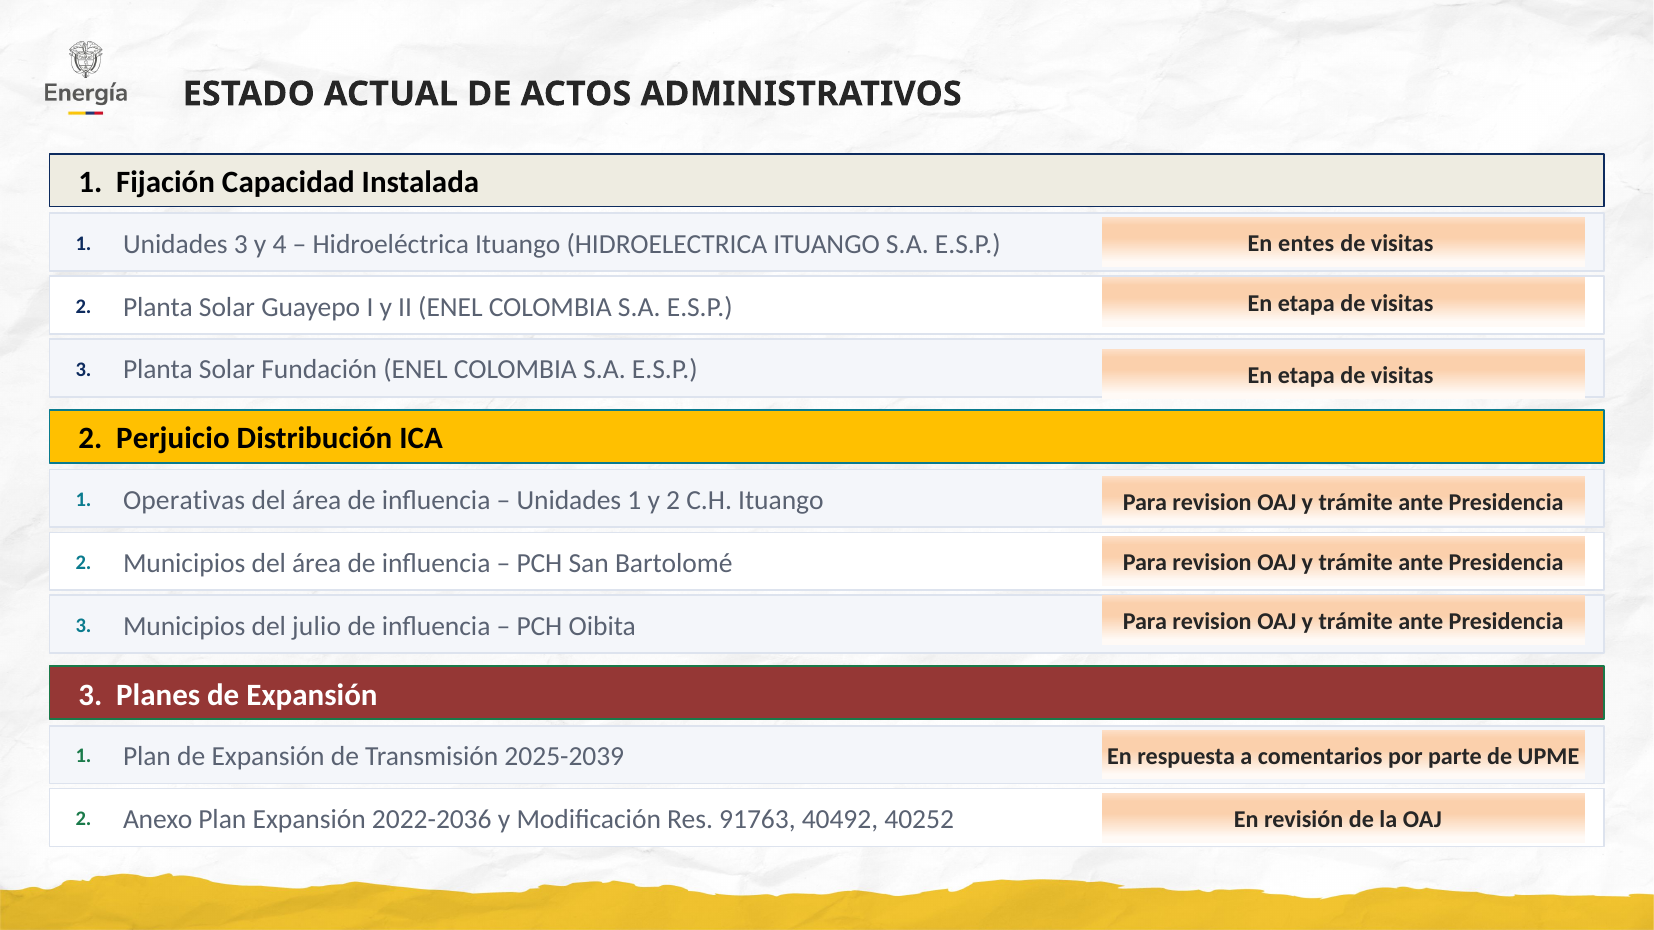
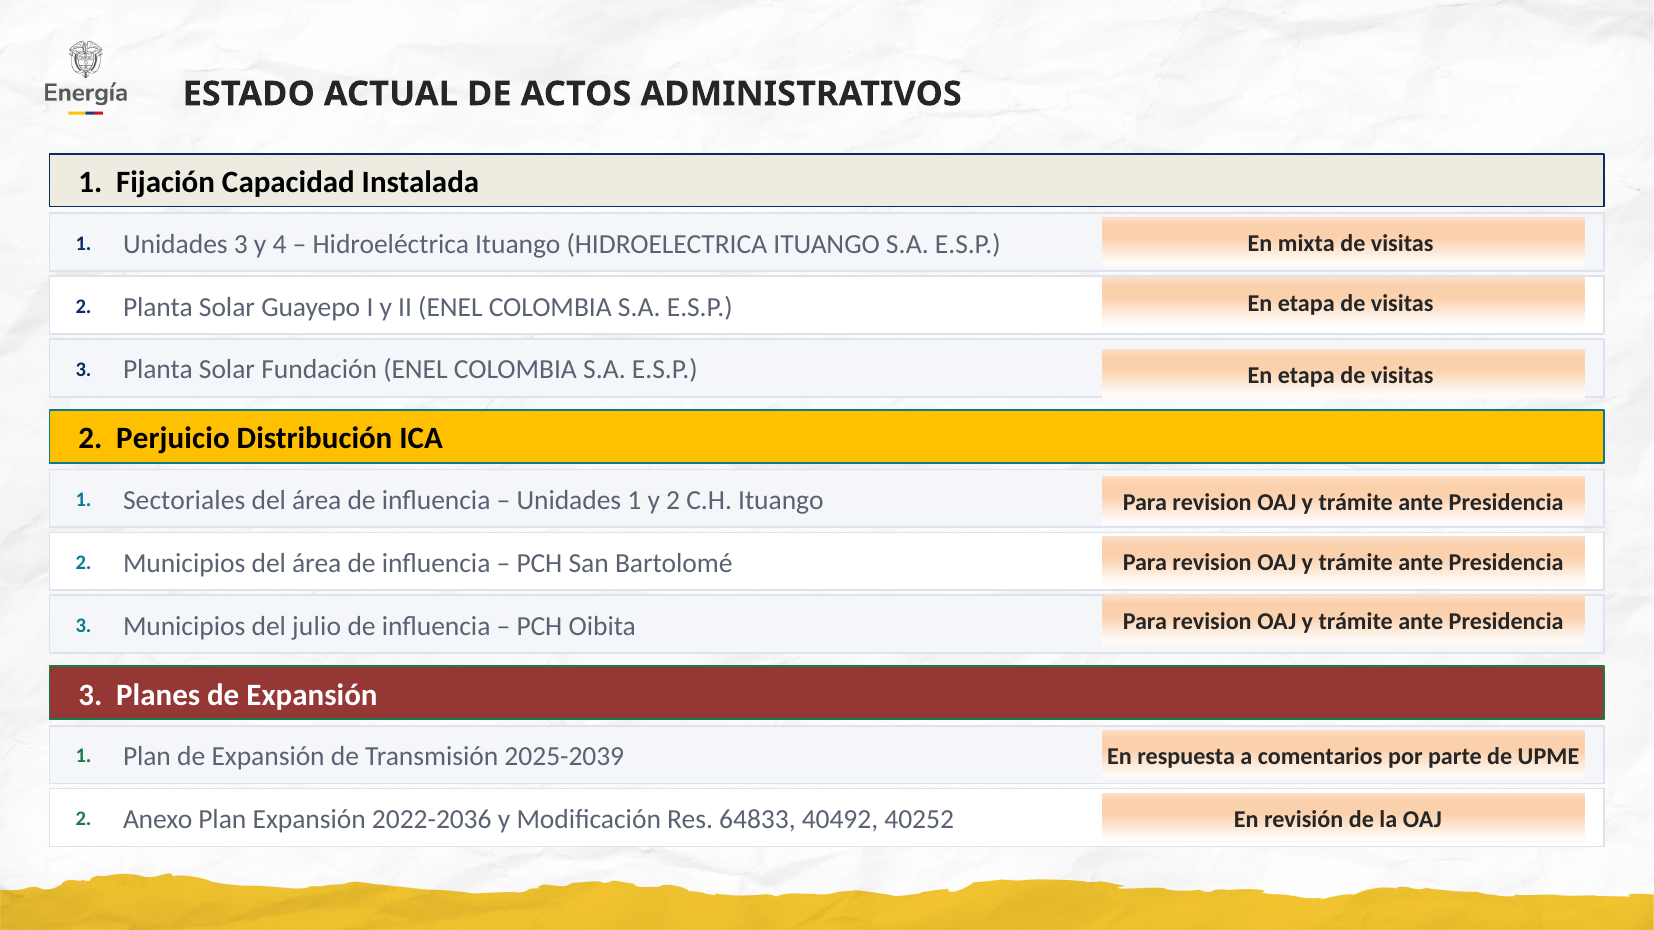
entes: entes -> mixta
Operativas: Operativas -> Sectoriales
91763: 91763 -> 64833
